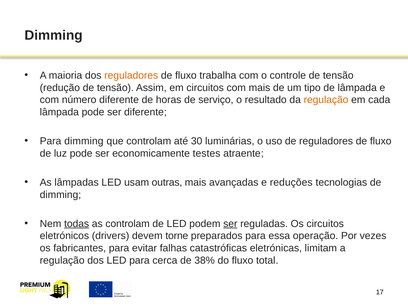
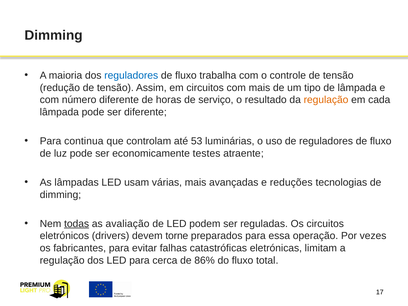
reguladores at (131, 75) colour: orange -> blue
Para dimming: dimming -> continua
30: 30 -> 53
outras: outras -> várias
as controlam: controlam -> avaliação
ser at (230, 224) underline: present -> none
38%: 38% -> 86%
